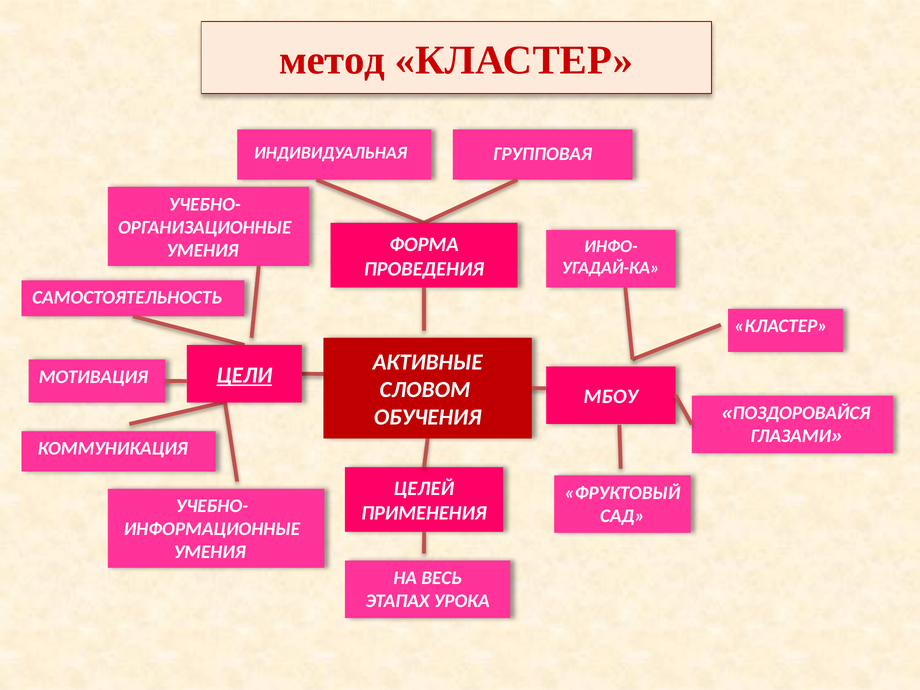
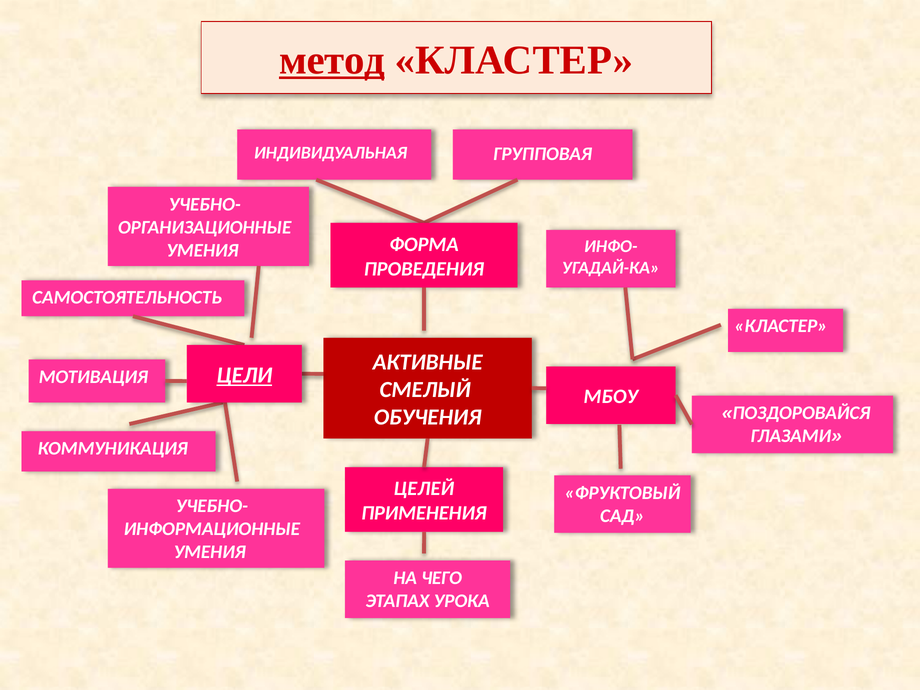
метод underline: none -> present
СЛОВОМ: СЛОВОМ -> СМЕЛЫЙ
ВЕСЬ: ВЕСЬ -> ЧЕГО
